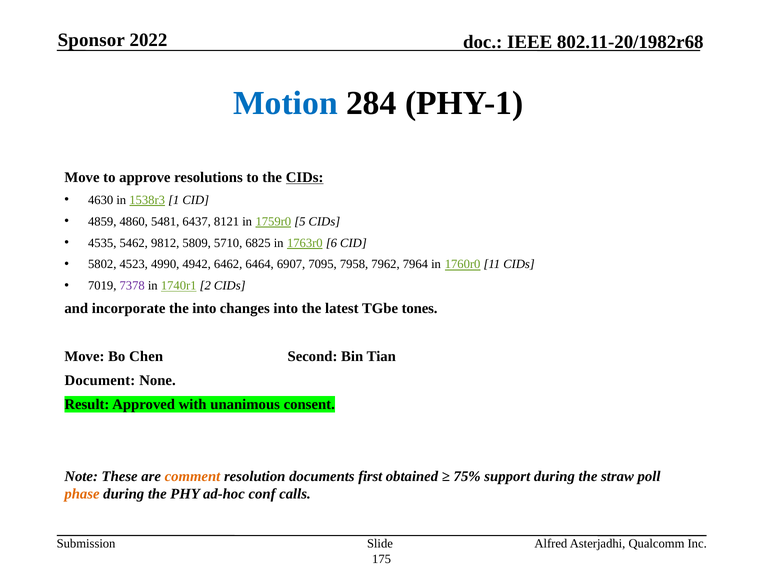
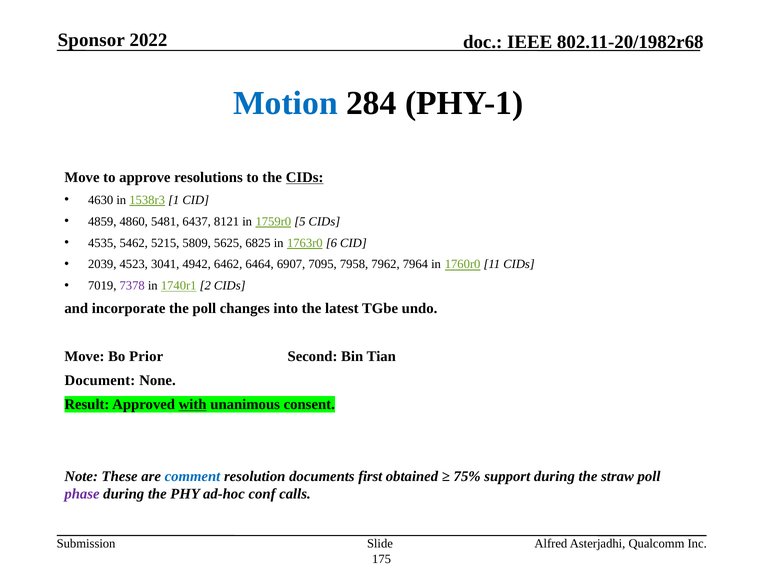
9812: 9812 -> 5215
5710: 5710 -> 5625
5802: 5802 -> 2039
4990: 4990 -> 3041
the into: into -> poll
tones: tones -> undo
Chen: Chen -> Prior
with underline: none -> present
comment colour: orange -> blue
phase colour: orange -> purple
